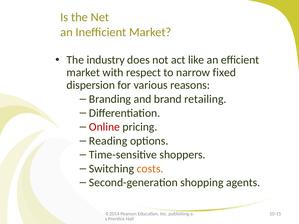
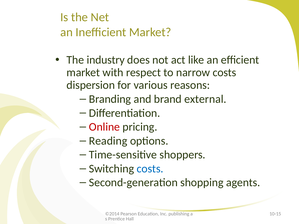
narrow fixed: fixed -> costs
retailing: retailing -> external
costs at (150, 169) colour: orange -> blue
